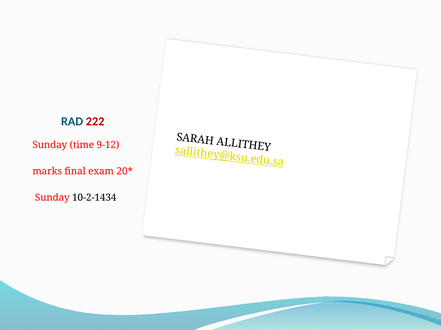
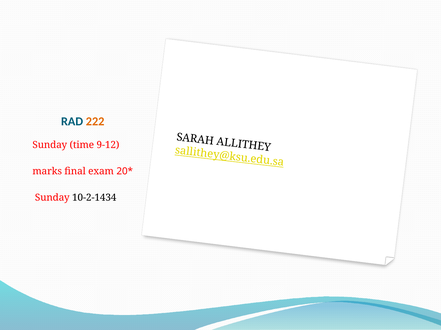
222 colour: red -> orange
